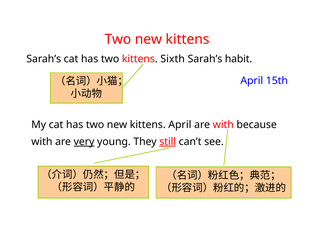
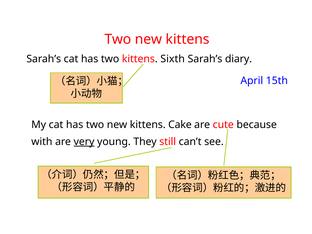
habit: habit -> diary
kittens April: April -> Cake
are with: with -> cute
still underline: present -> none
